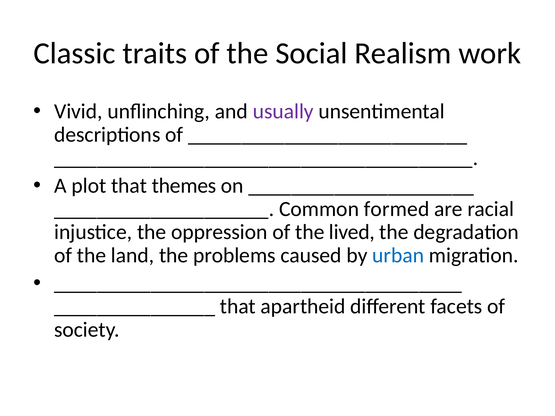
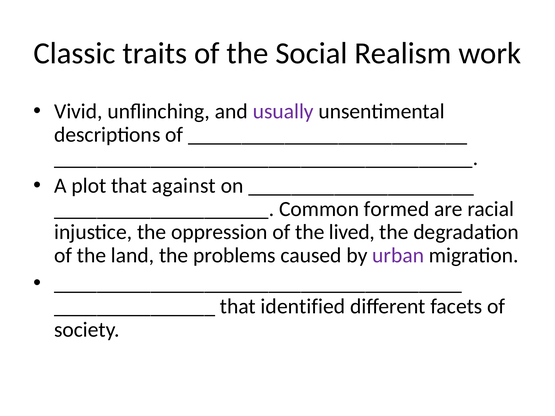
themes: themes -> against
urban colour: blue -> purple
apartheid: apartheid -> identified
